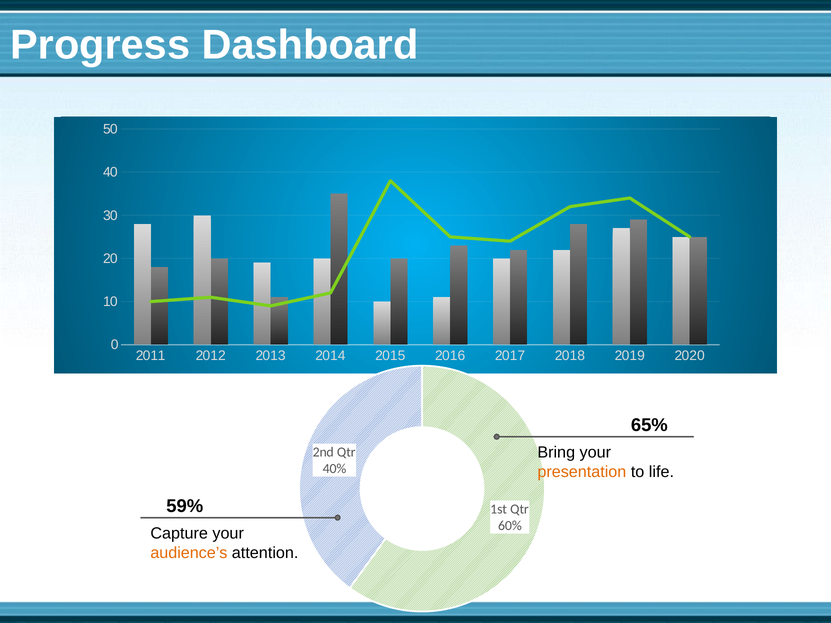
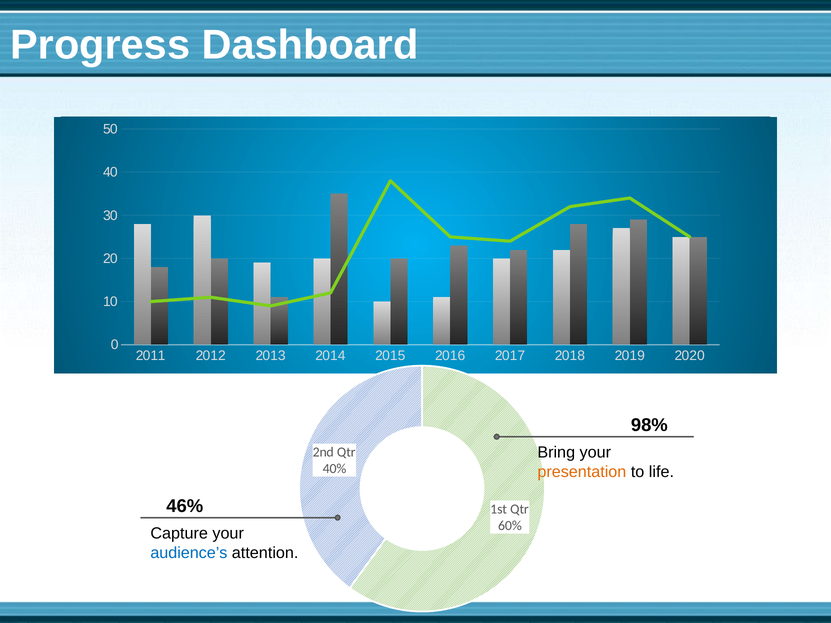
65%: 65% -> 98%
59%: 59% -> 46%
audience’s colour: orange -> blue
